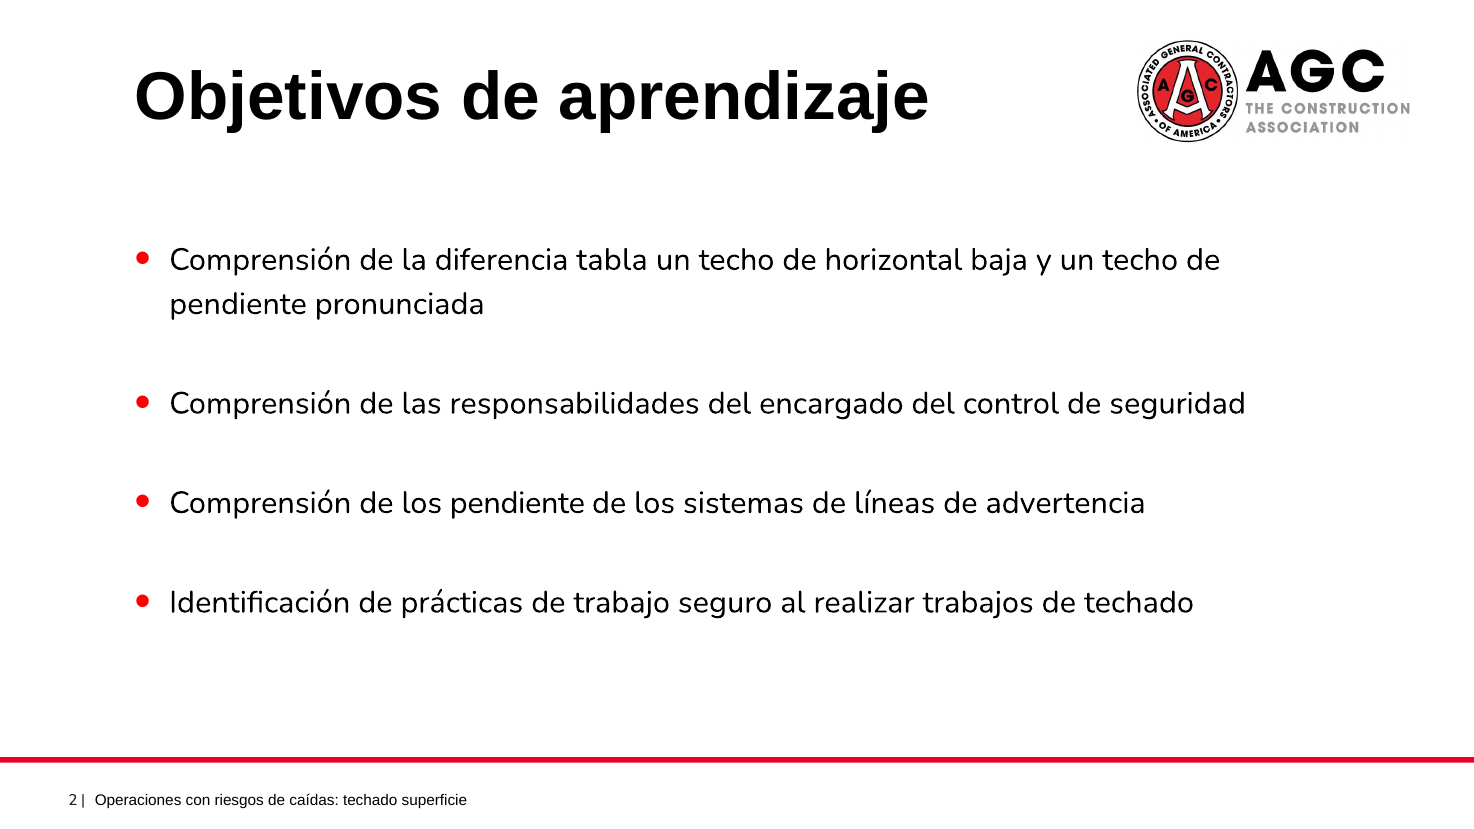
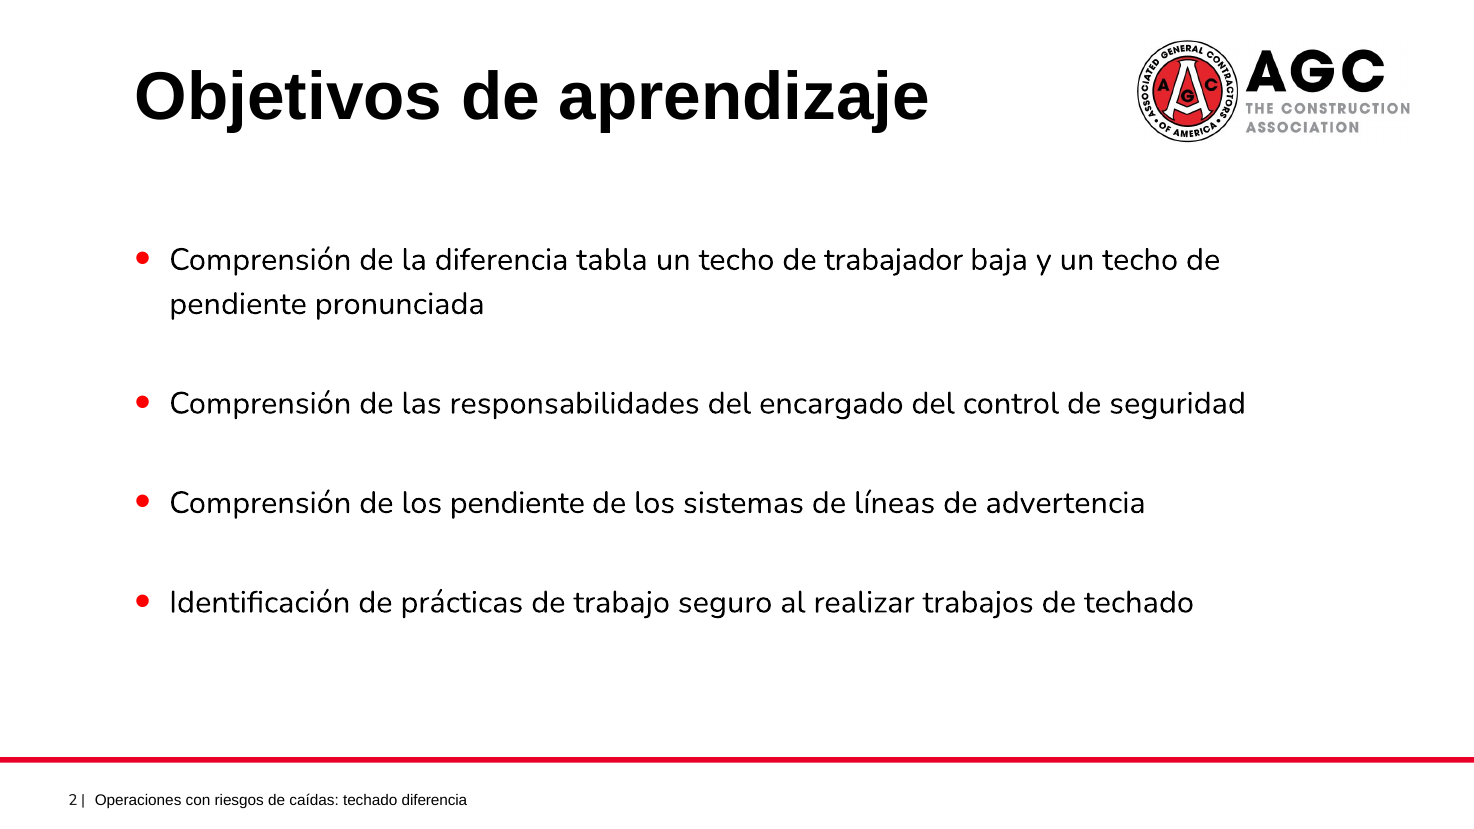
horizontal: horizontal -> trabajador
techado superficie: superficie -> diferencia
